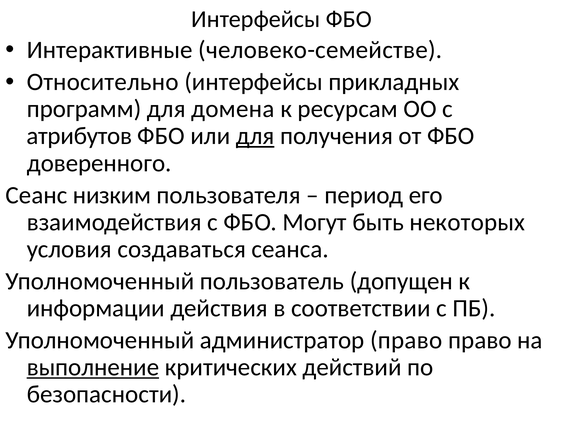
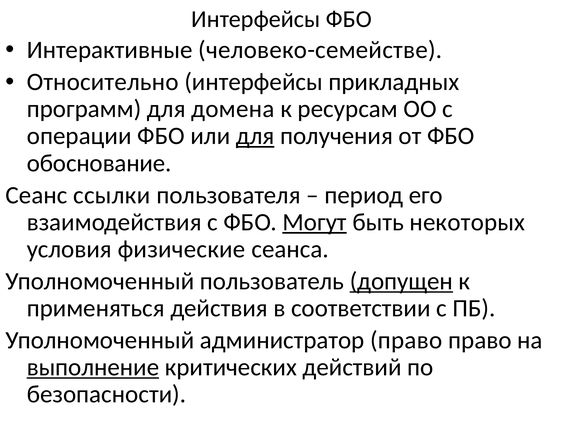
атрибутов: атрибутов -> операции
доверенного: доверенного -> обоснование
низким: низким -> ссылки
Могут underline: none -> present
создаваться: создаваться -> физические
допущен underline: none -> present
информации: информации -> применяться
